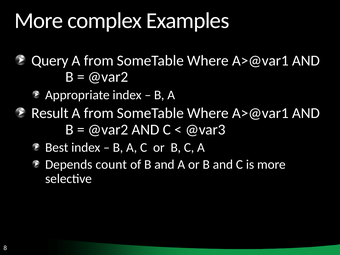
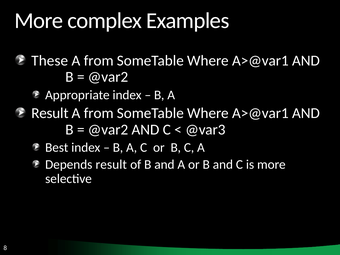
Query: Query -> These
Depends count: count -> result
